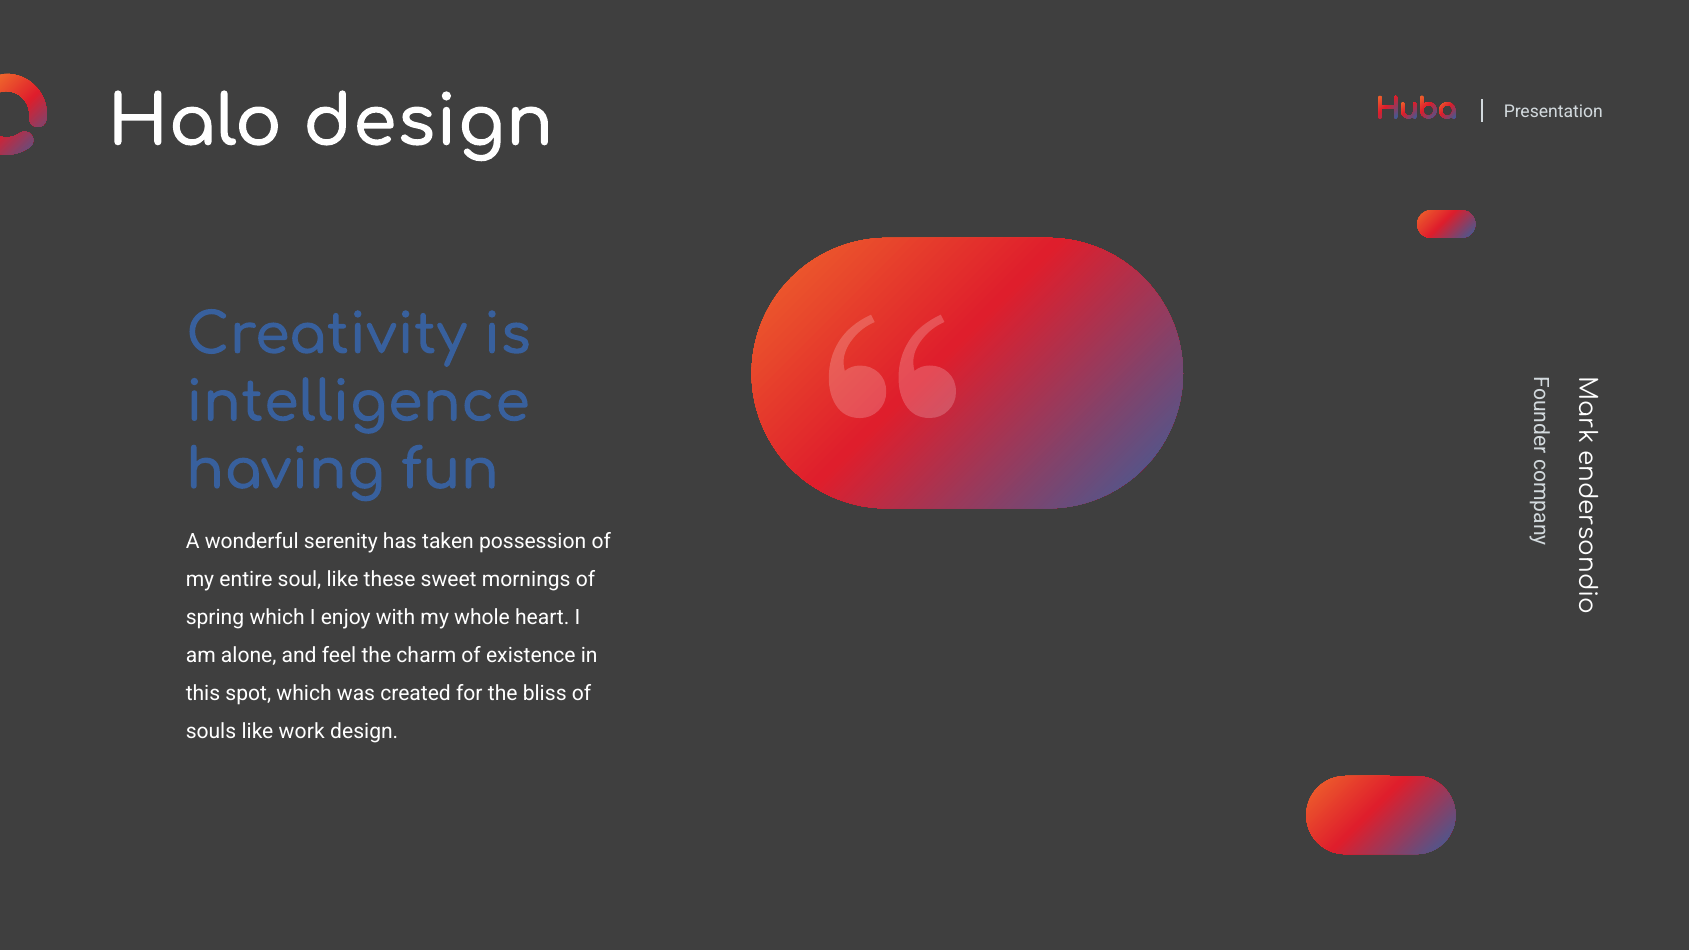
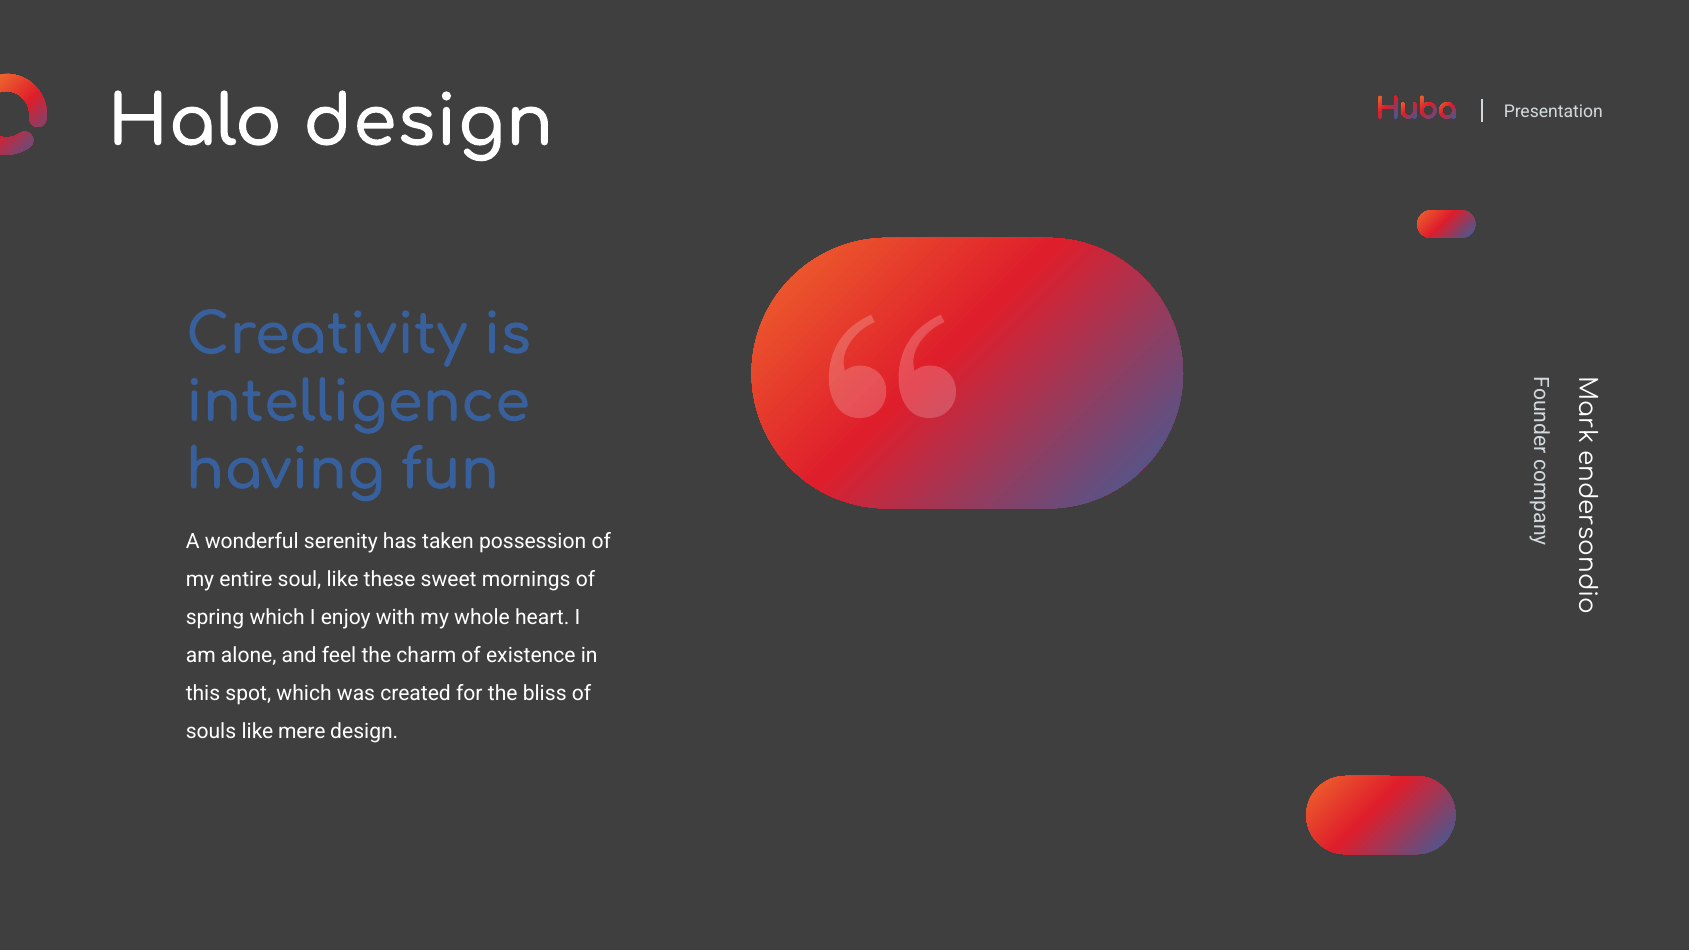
work: work -> mere
